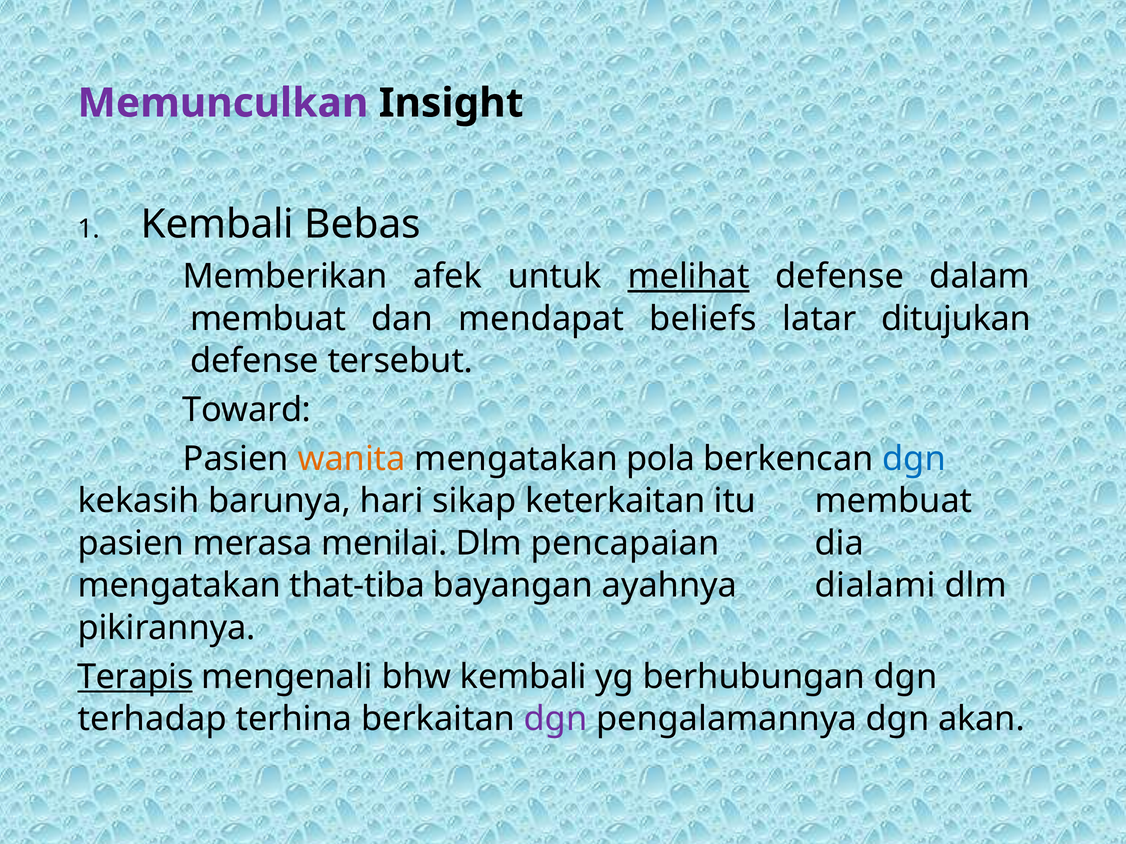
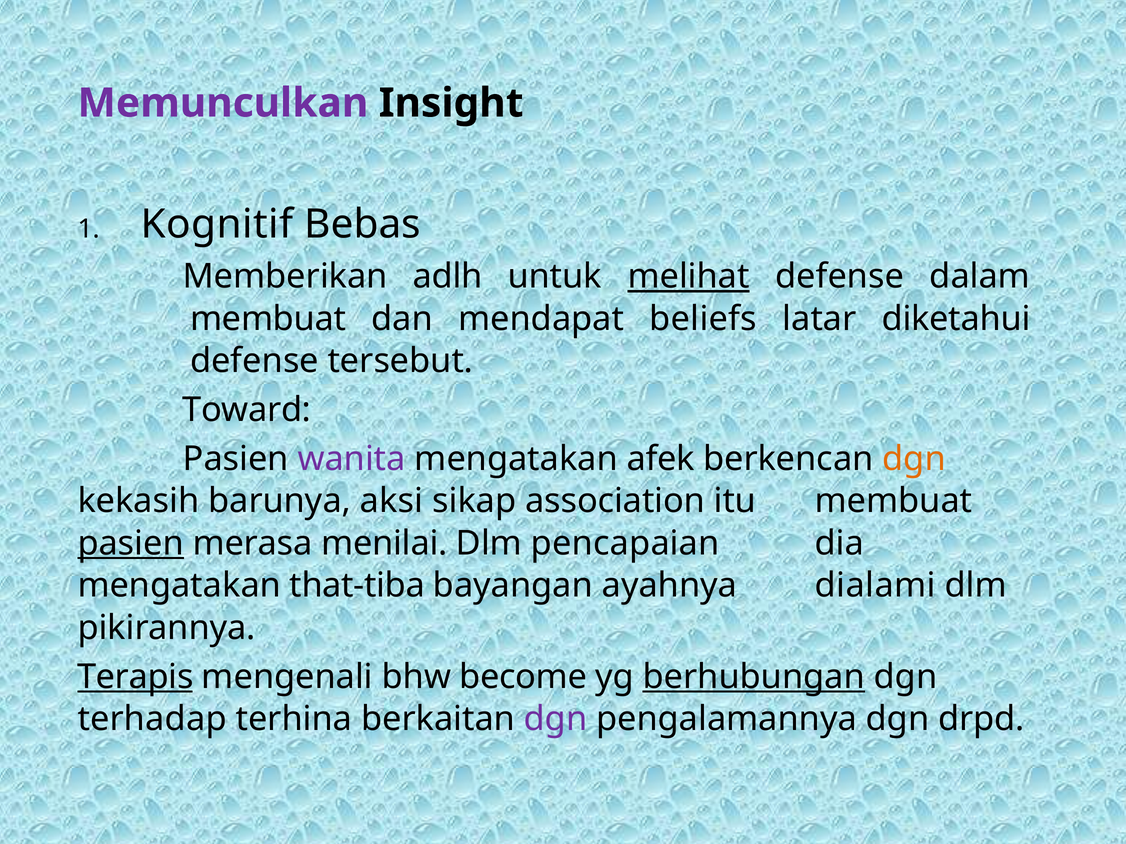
Kembali at (217, 225): Kembali -> Kognitif
afek: afek -> adlh
ditujukan: ditujukan -> diketahui
wanita colour: orange -> purple
pola: pola -> afek
dgn at (914, 459) colour: blue -> orange
hari: hari -> aksi
keterkaitan: keterkaitan -> association
pasien at (131, 544) underline: none -> present
bhw kembali: kembali -> become
berhubungan underline: none -> present
akan: akan -> drpd
